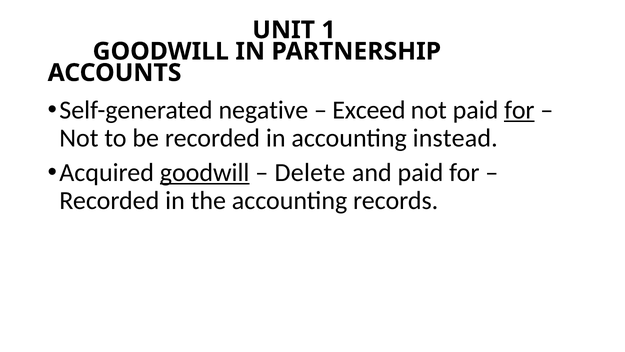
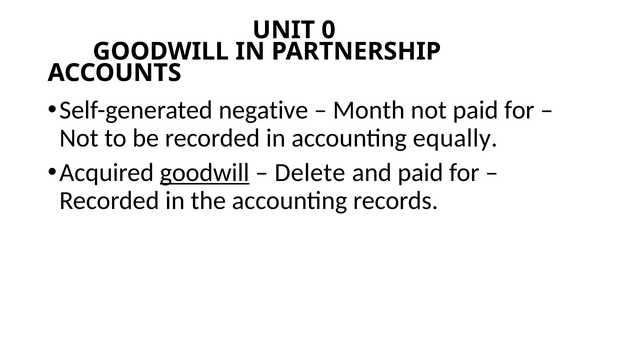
1: 1 -> 0
Exceed: Exceed -> Month
for at (519, 110) underline: present -> none
instead: instead -> equally
